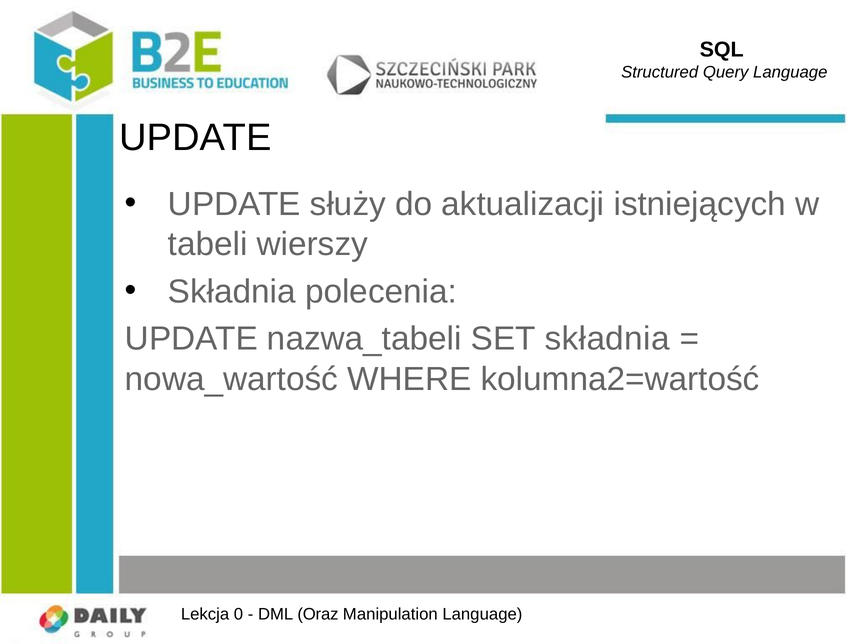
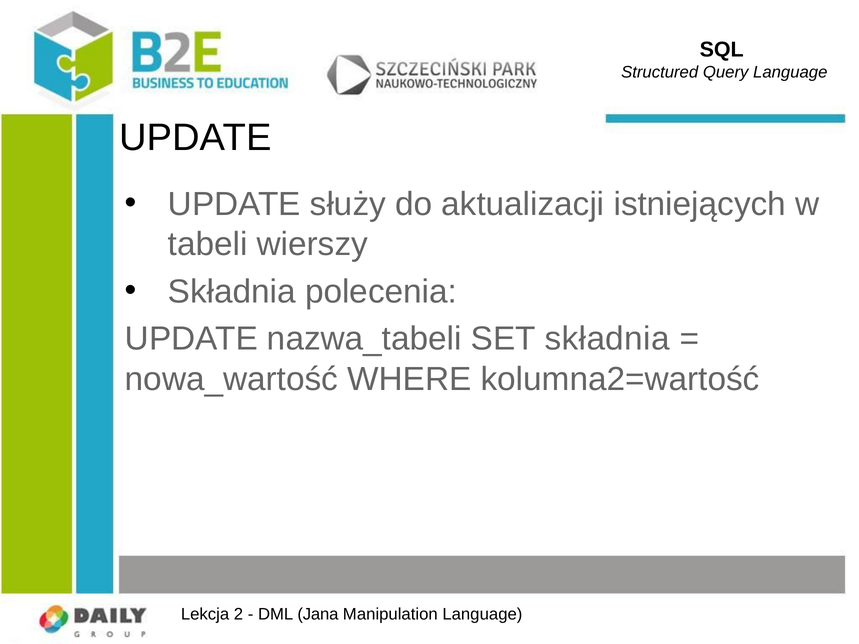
0: 0 -> 2
Oraz: Oraz -> Jana
